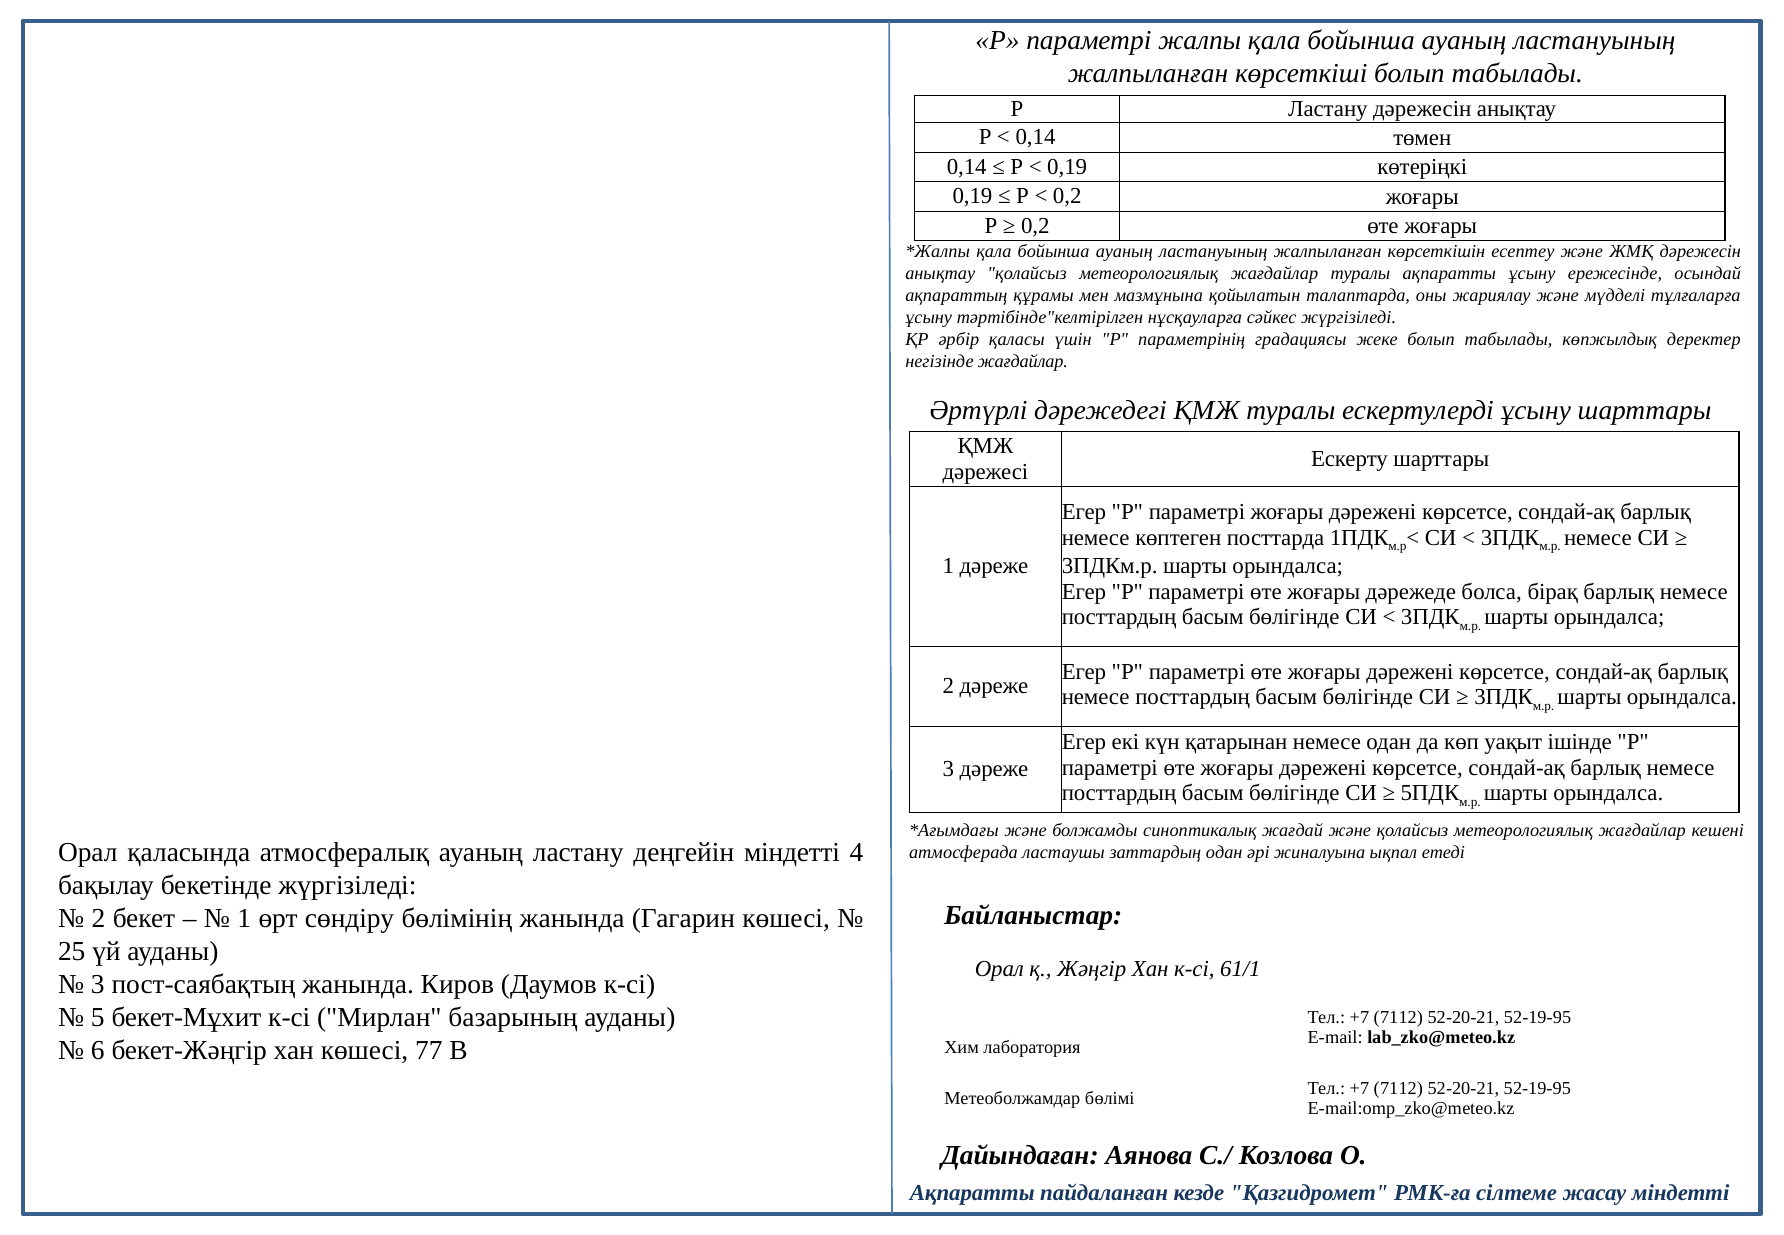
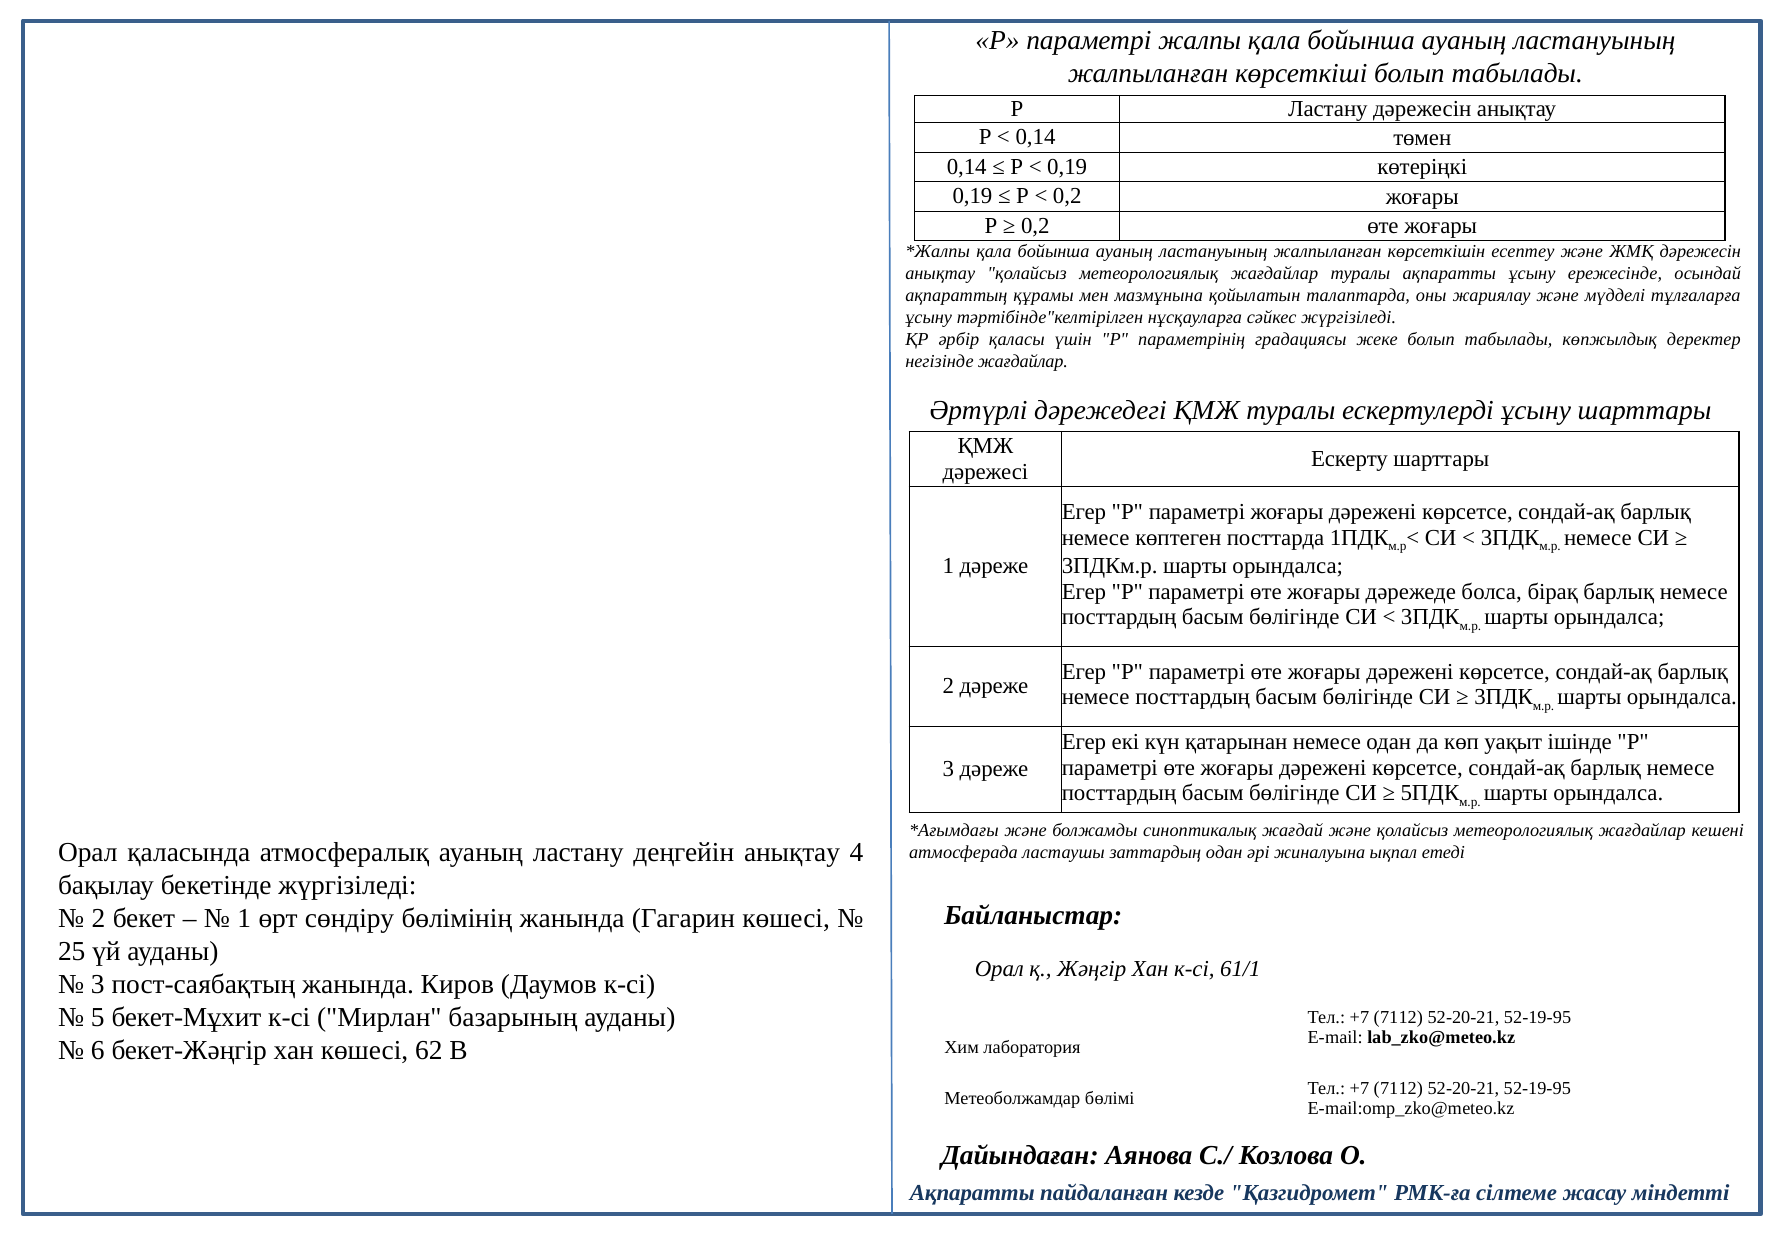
деңгейін міндетті: міндетті -> анықтау
77: 77 -> 62
